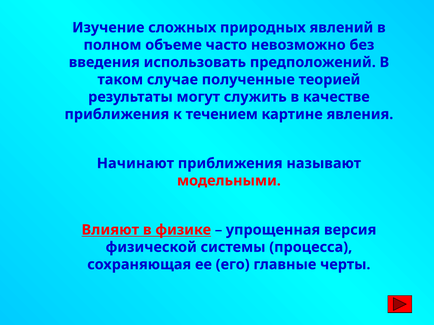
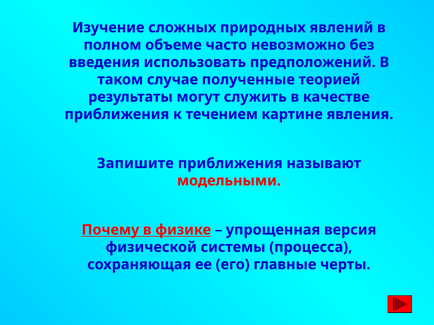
Начинают: Начинают -> Запишите
Влияют: Влияют -> Почему
